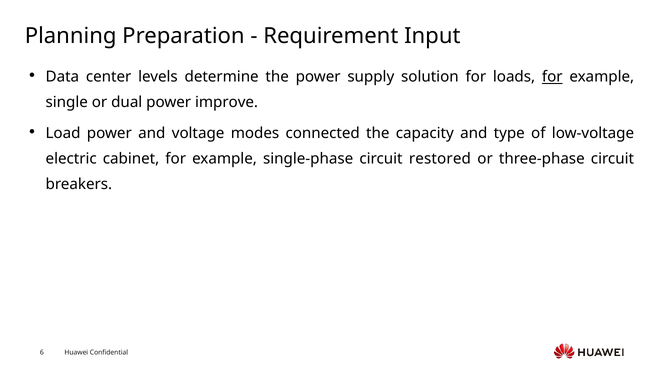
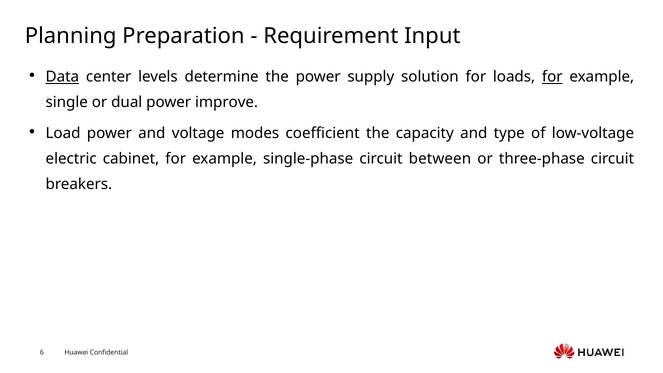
Data underline: none -> present
connected: connected -> coefficient
restored: restored -> between
